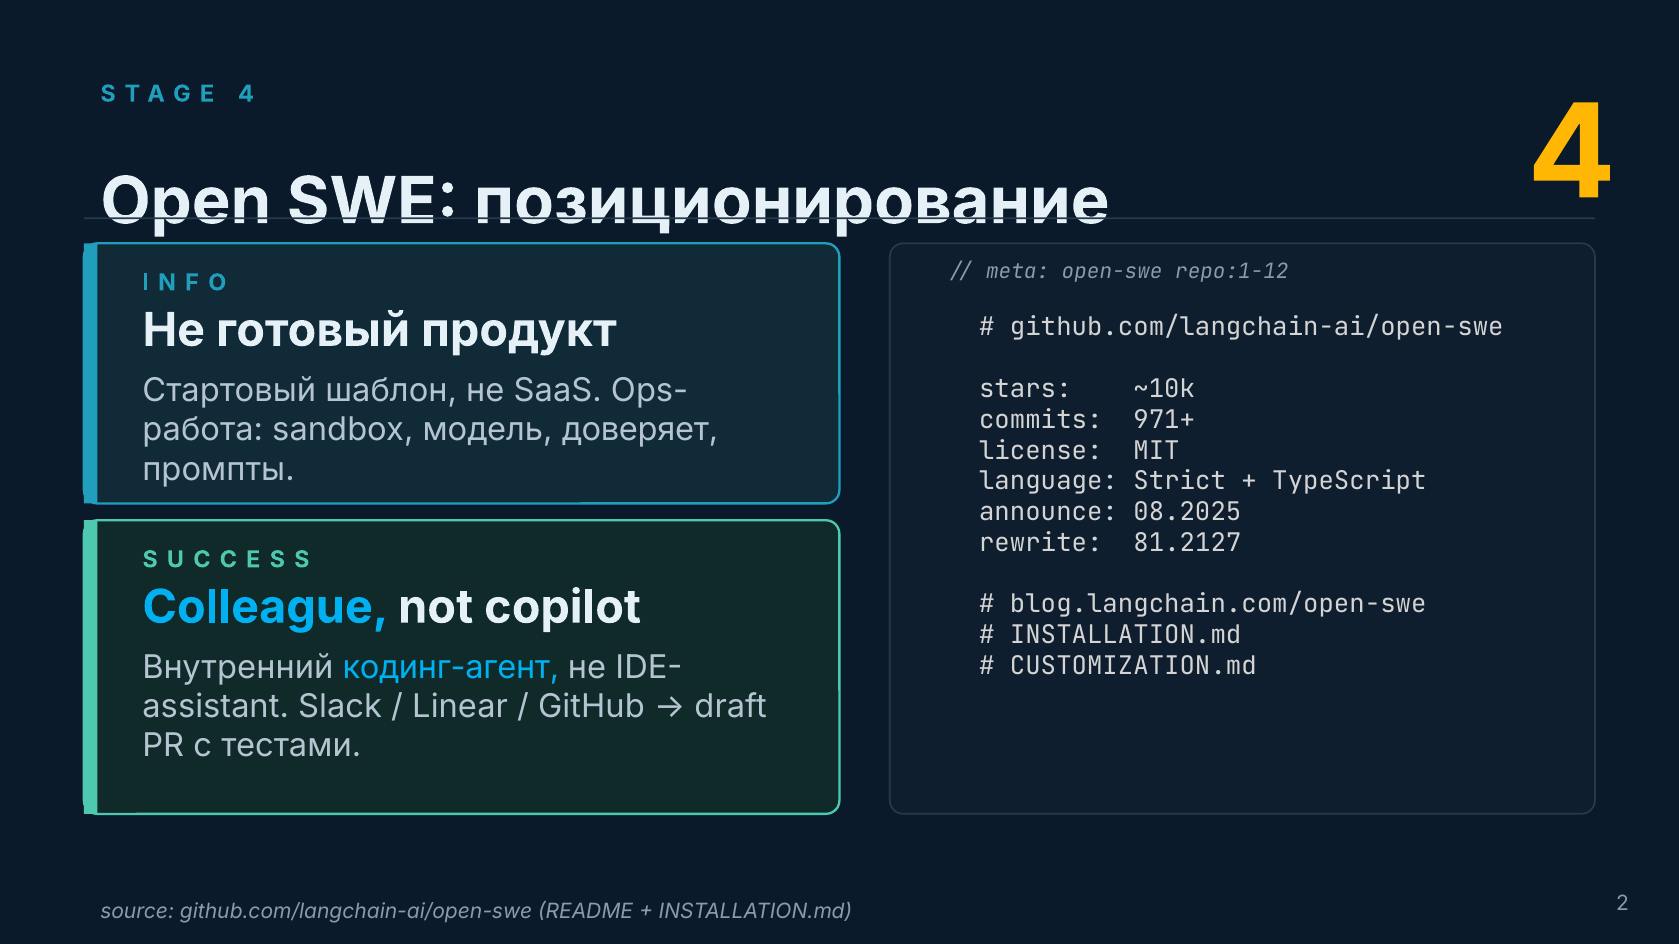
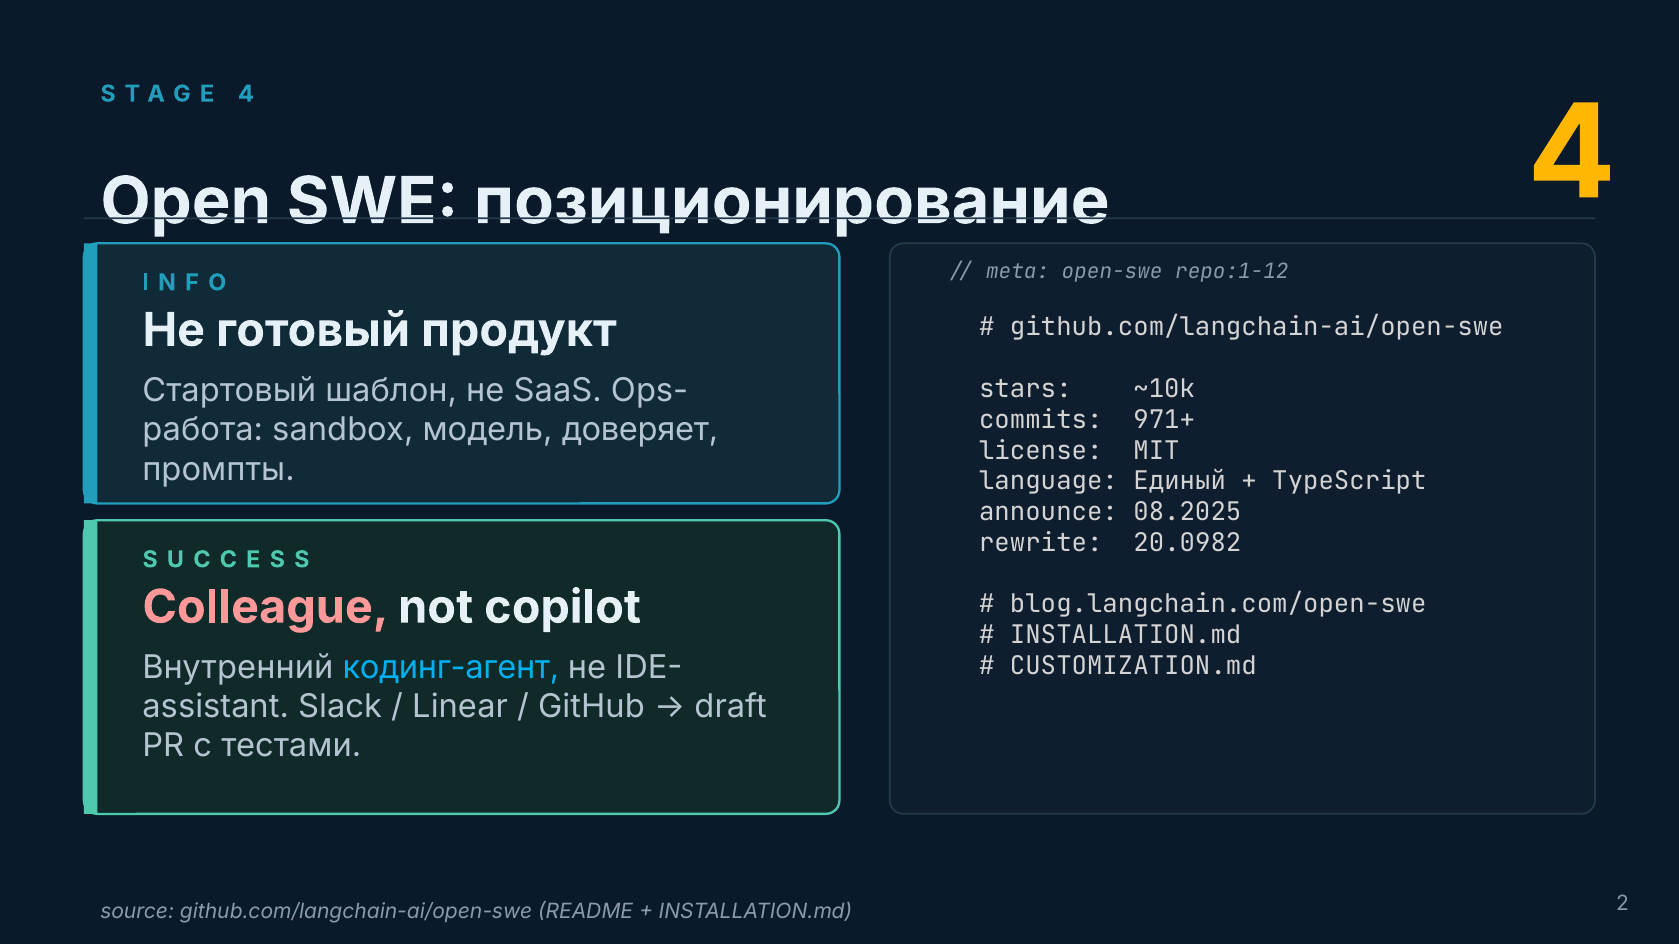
Strict: Strict -> Единый
81.2127: 81.2127 -> 20.0982
Colleague colour: light blue -> pink
